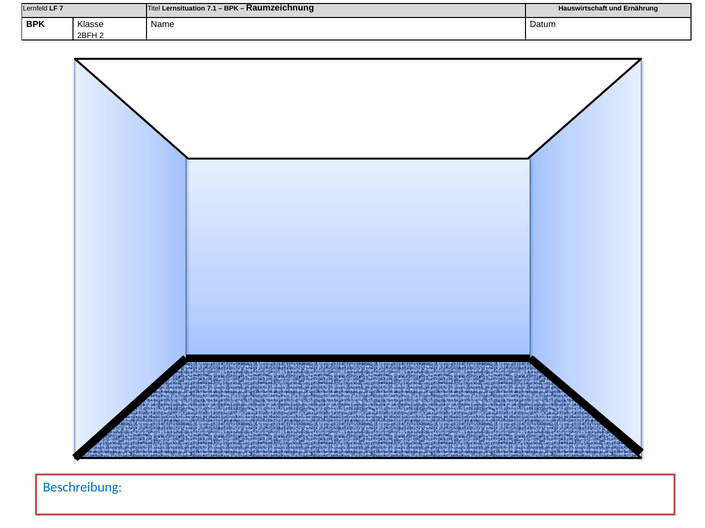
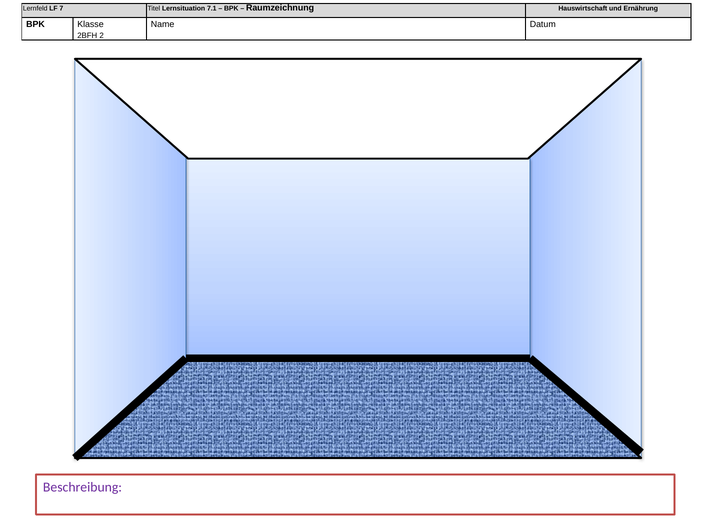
Beschreibung colour: blue -> purple
